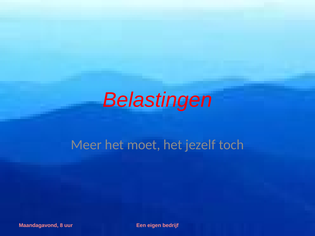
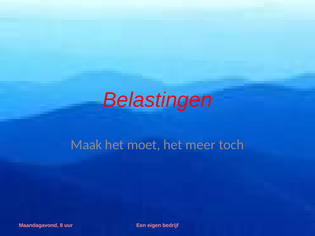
Meer: Meer -> Maak
jezelf: jezelf -> meer
